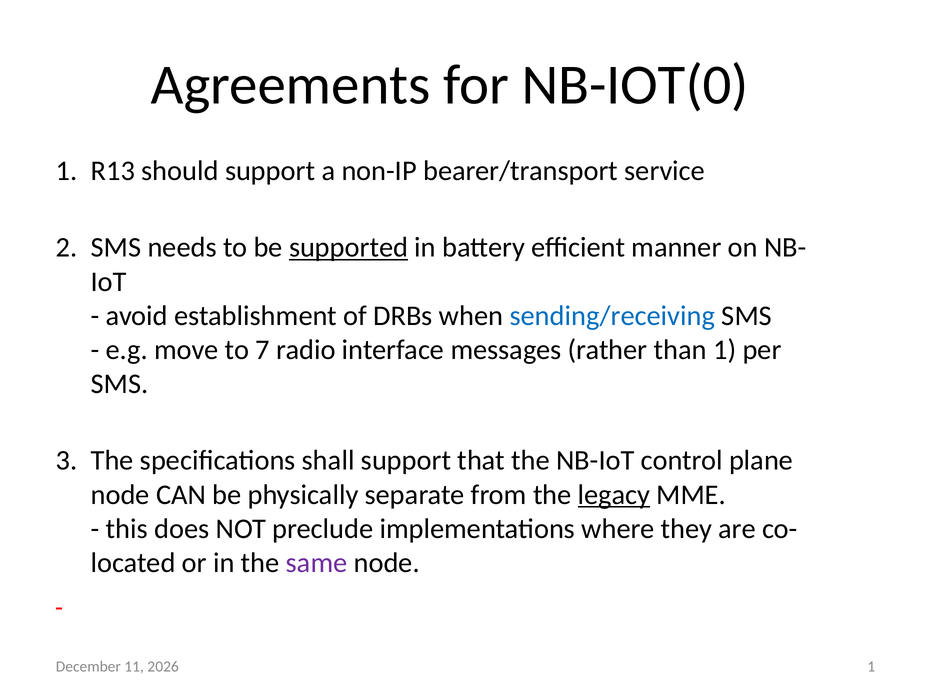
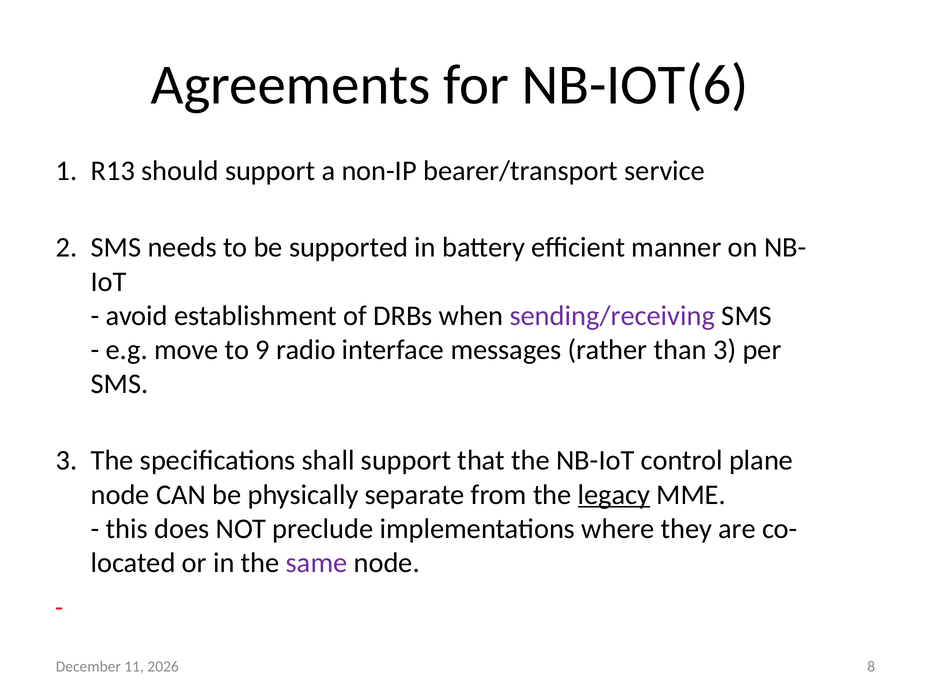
NB-IOT(0: NB-IOT(0 -> NB-IOT(6
supported underline: present -> none
sending/receiving colour: blue -> purple
7: 7 -> 9
than 1: 1 -> 3
1 at (871, 667): 1 -> 8
